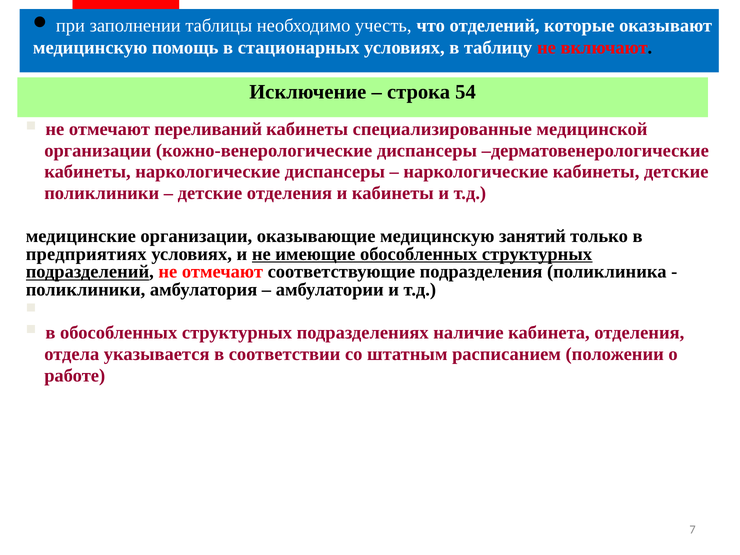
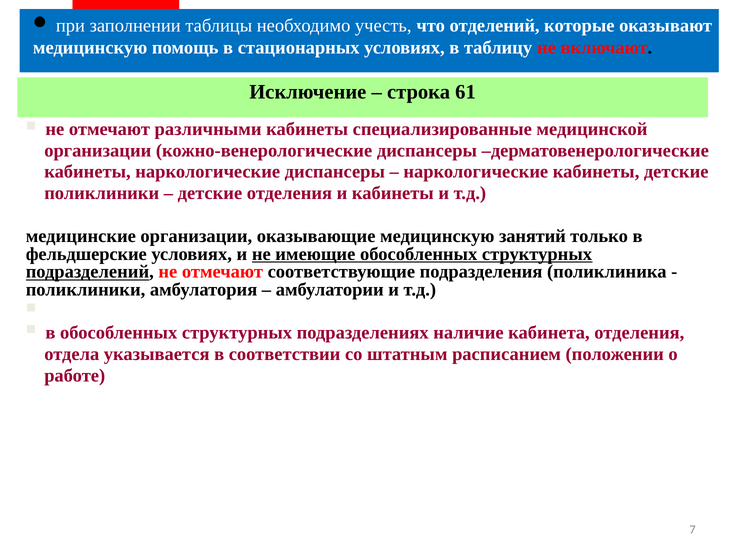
54: 54 -> 61
переливаний: переливаний -> различными
предприятиях: предприятиях -> фельдшерские
